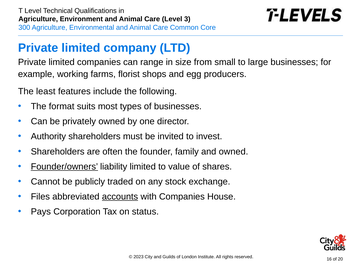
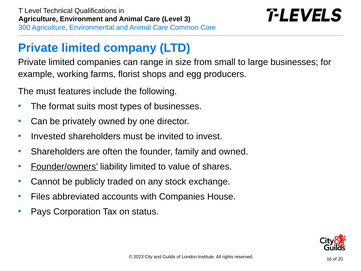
The least: least -> must
Authority: Authority -> Invested
accounts underline: present -> none
